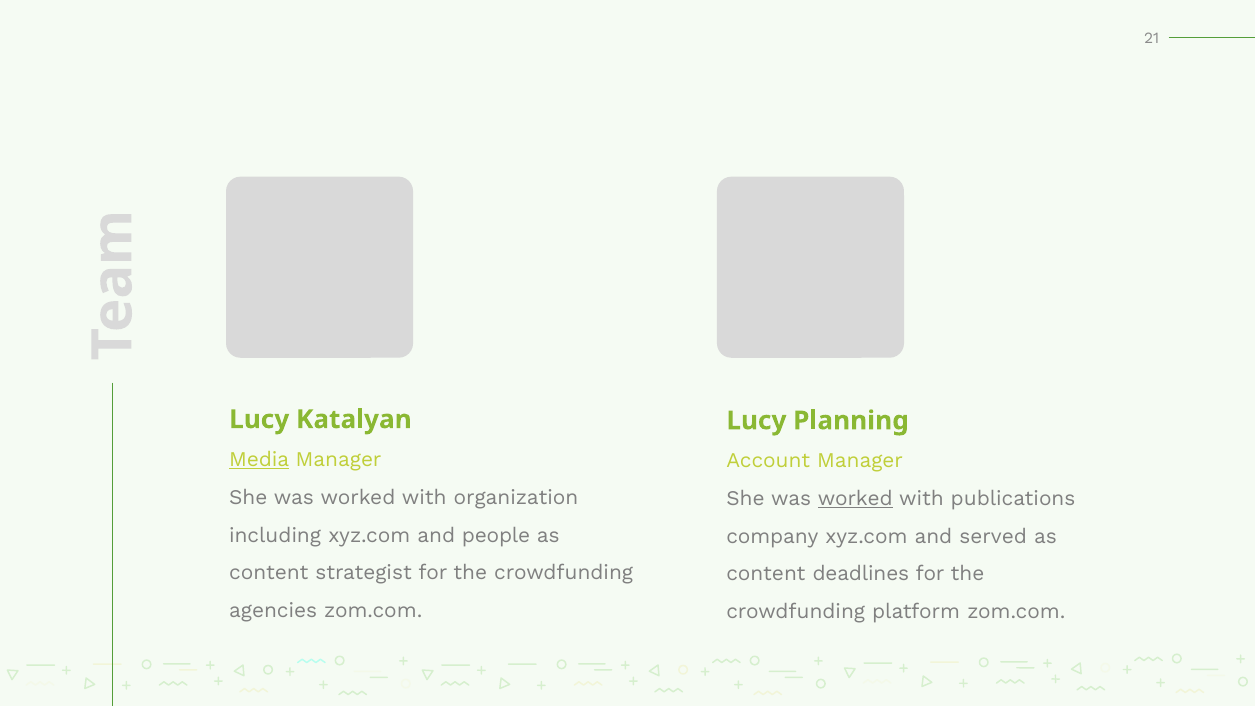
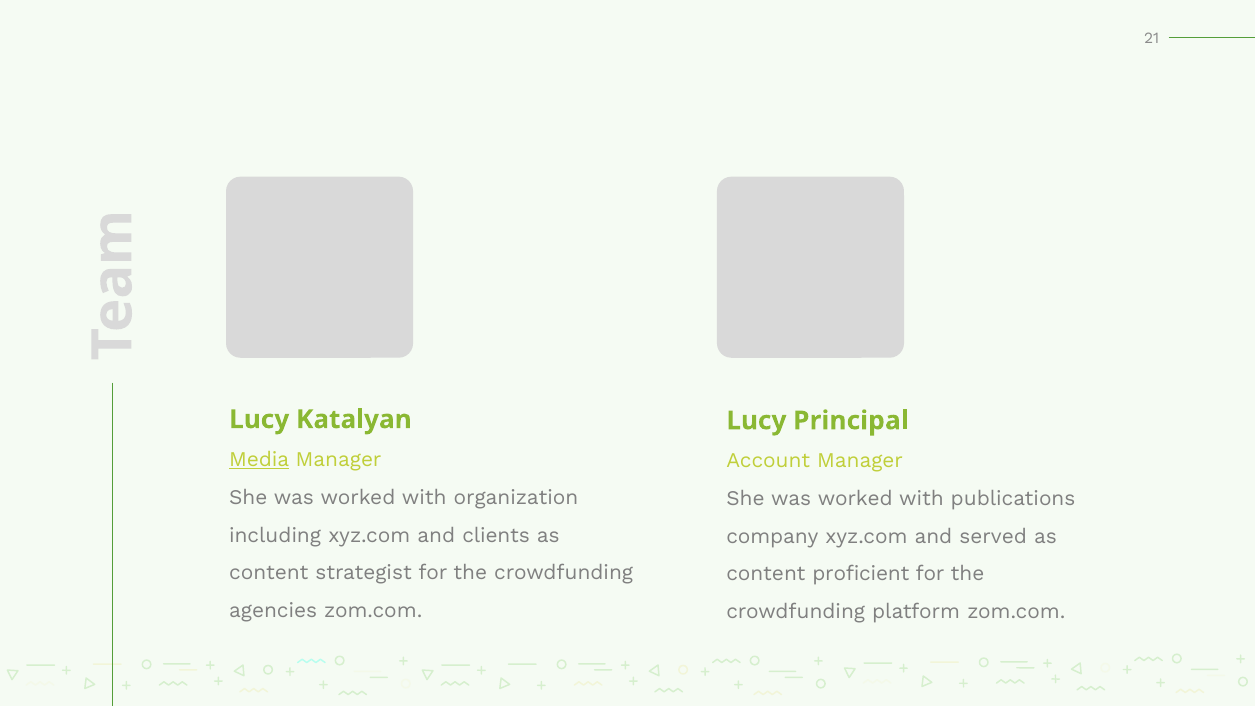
Planning: Planning -> Principal
worked at (855, 499) underline: present -> none
people: people -> clients
deadlines: deadlines -> proficient
